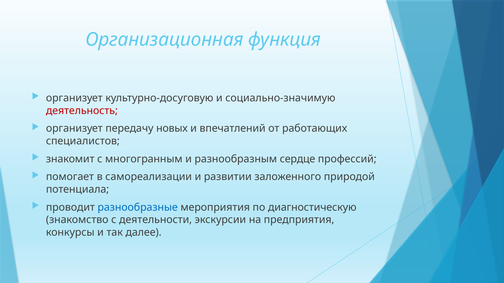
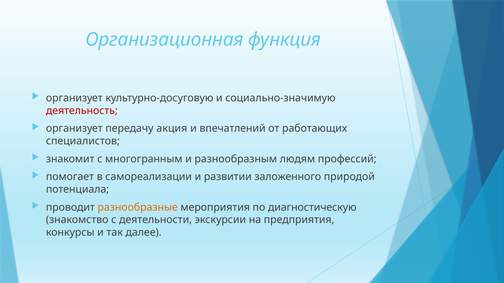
новых: новых -> акция
сердце: сердце -> людям
разнообразные colour: blue -> orange
